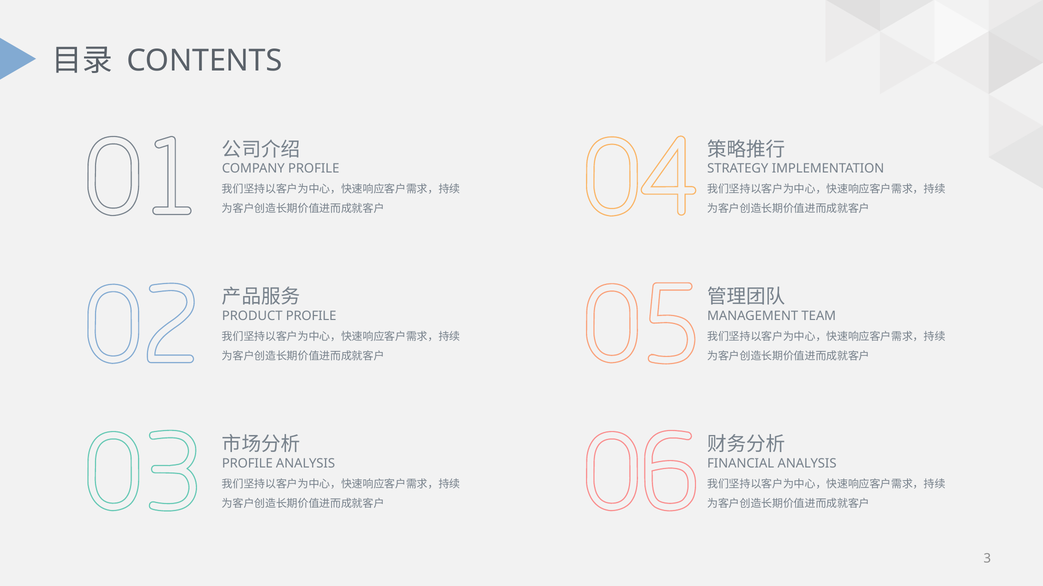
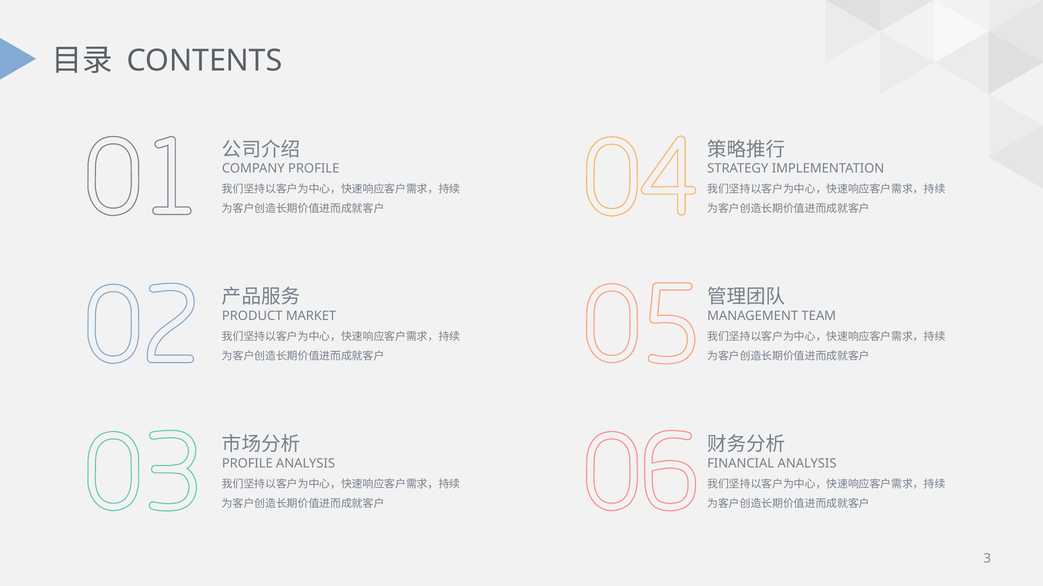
PRODUCT PROFILE: PROFILE -> MARKET
